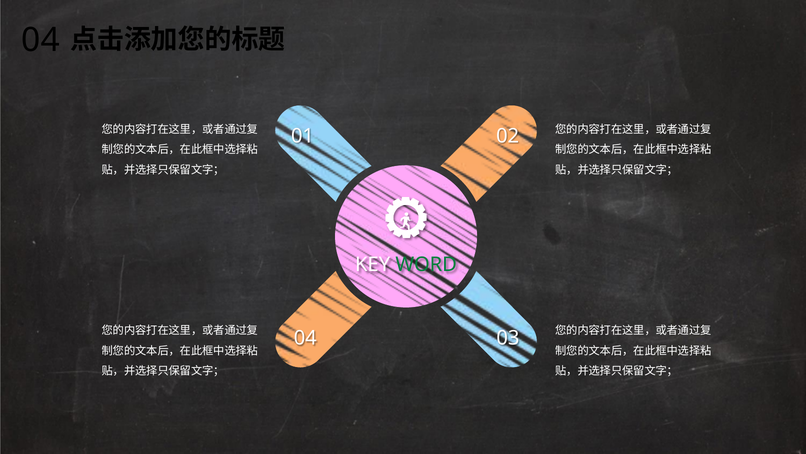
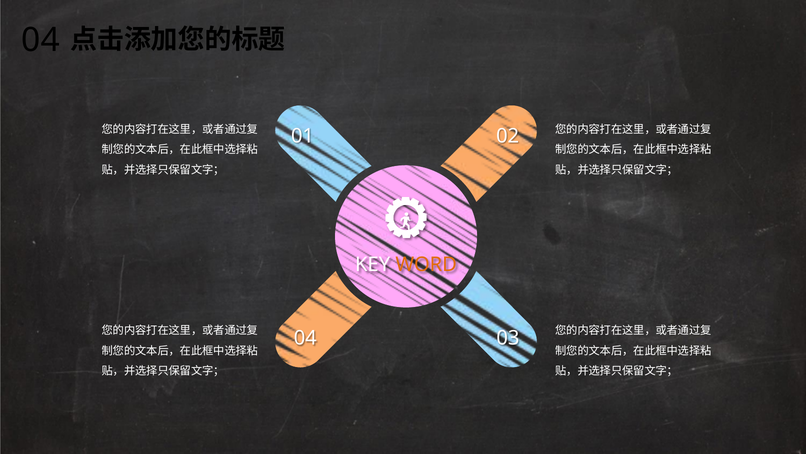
WORD colour: green -> orange
